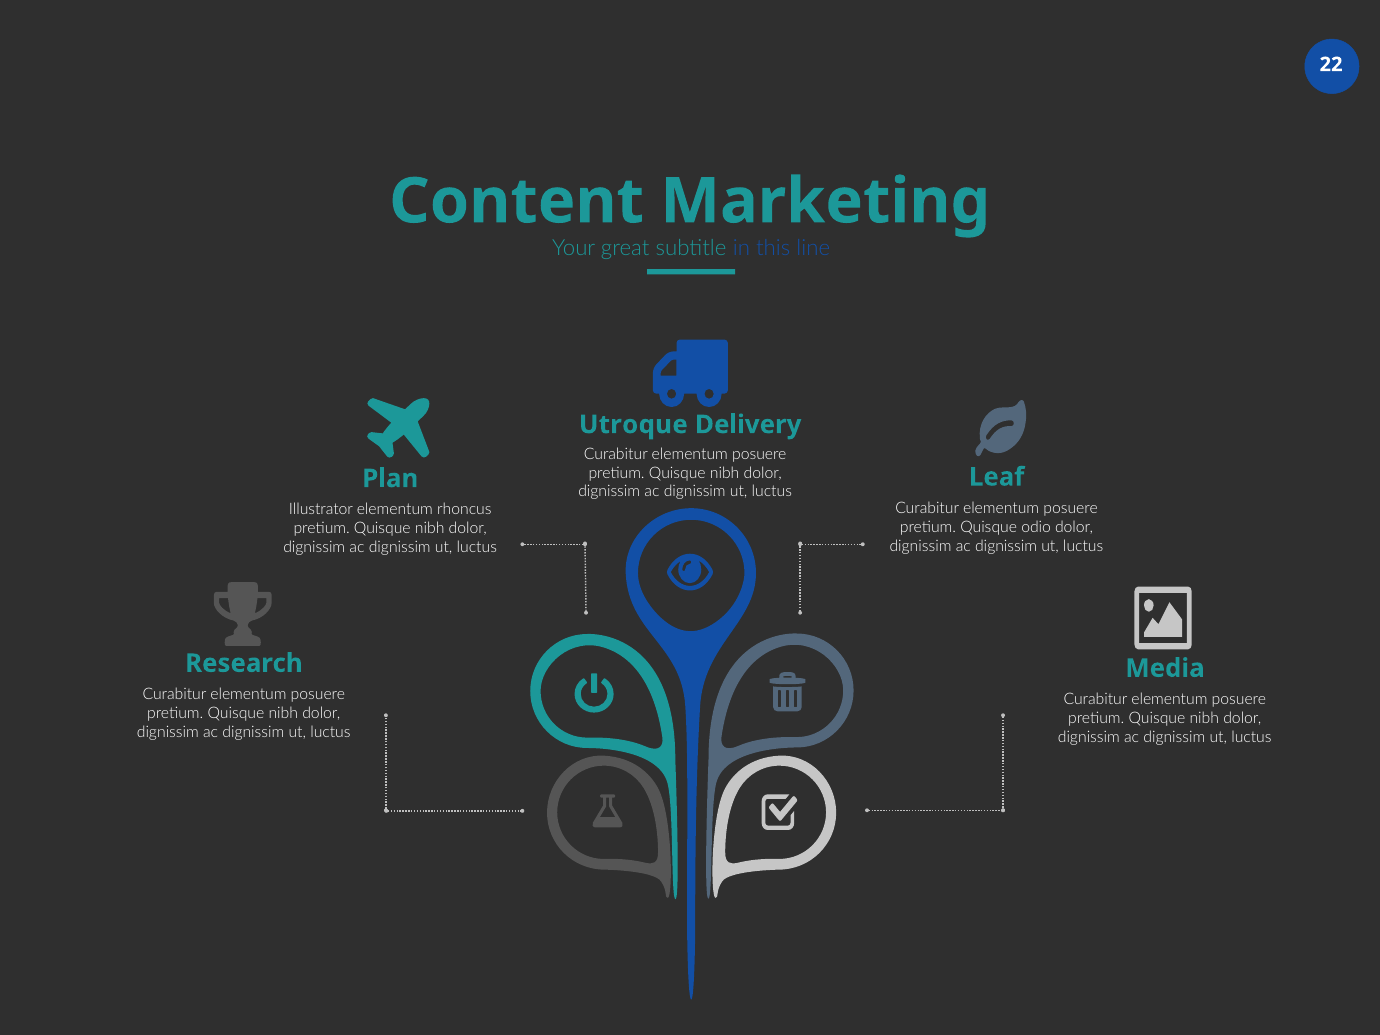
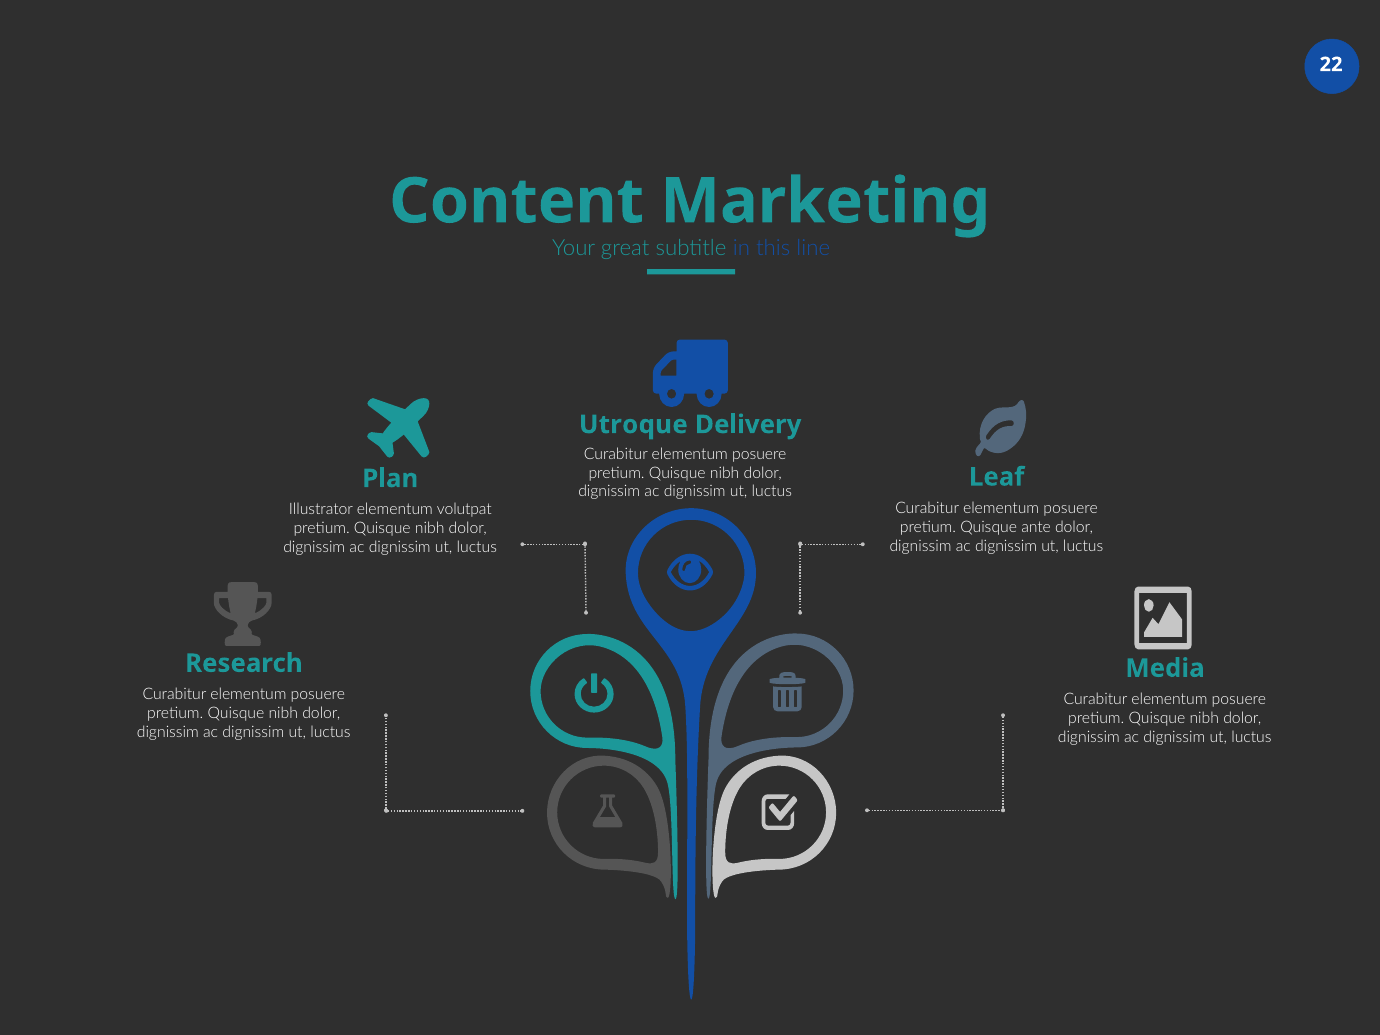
rhoncus: rhoncus -> volutpat
odio: odio -> ante
